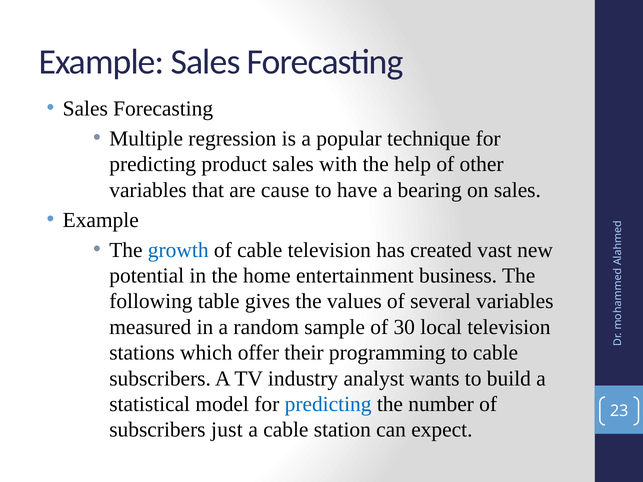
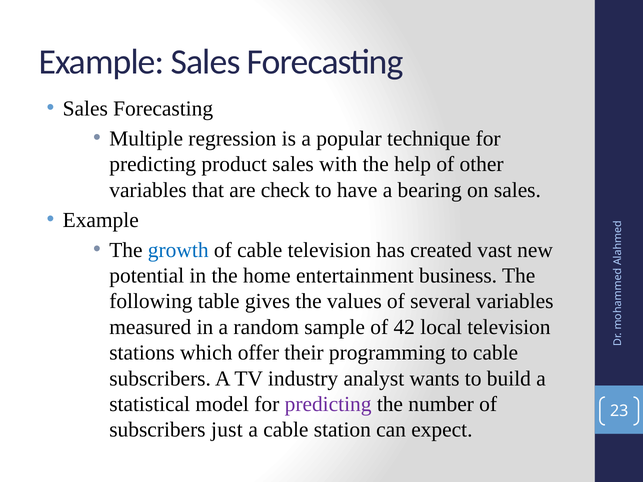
cause: cause -> check
30: 30 -> 42
predicting at (328, 404) colour: blue -> purple
